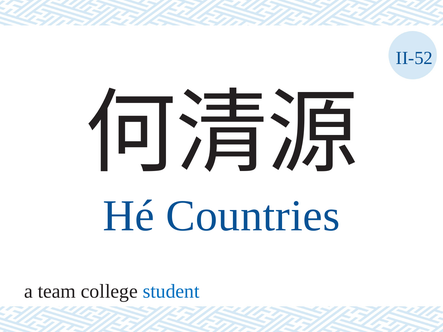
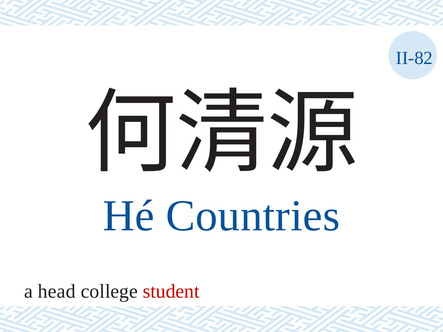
II-52: II-52 -> II-82
team: team -> head
student colour: blue -> red
